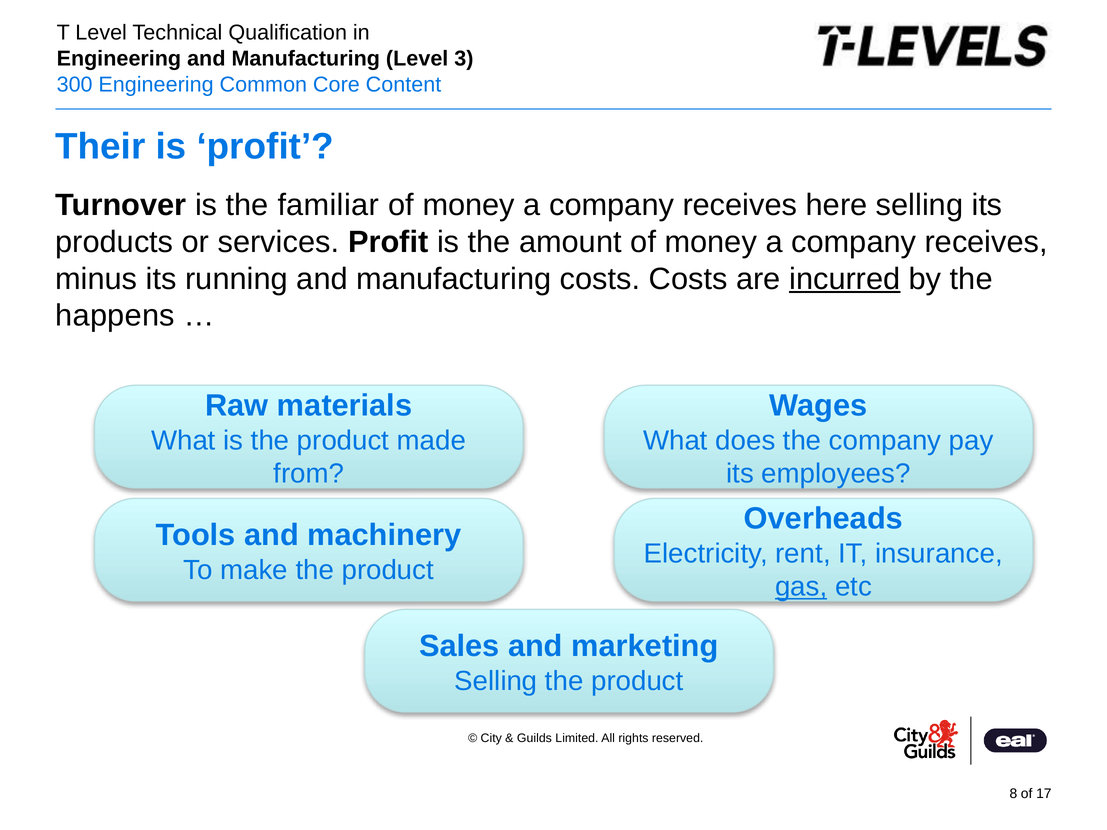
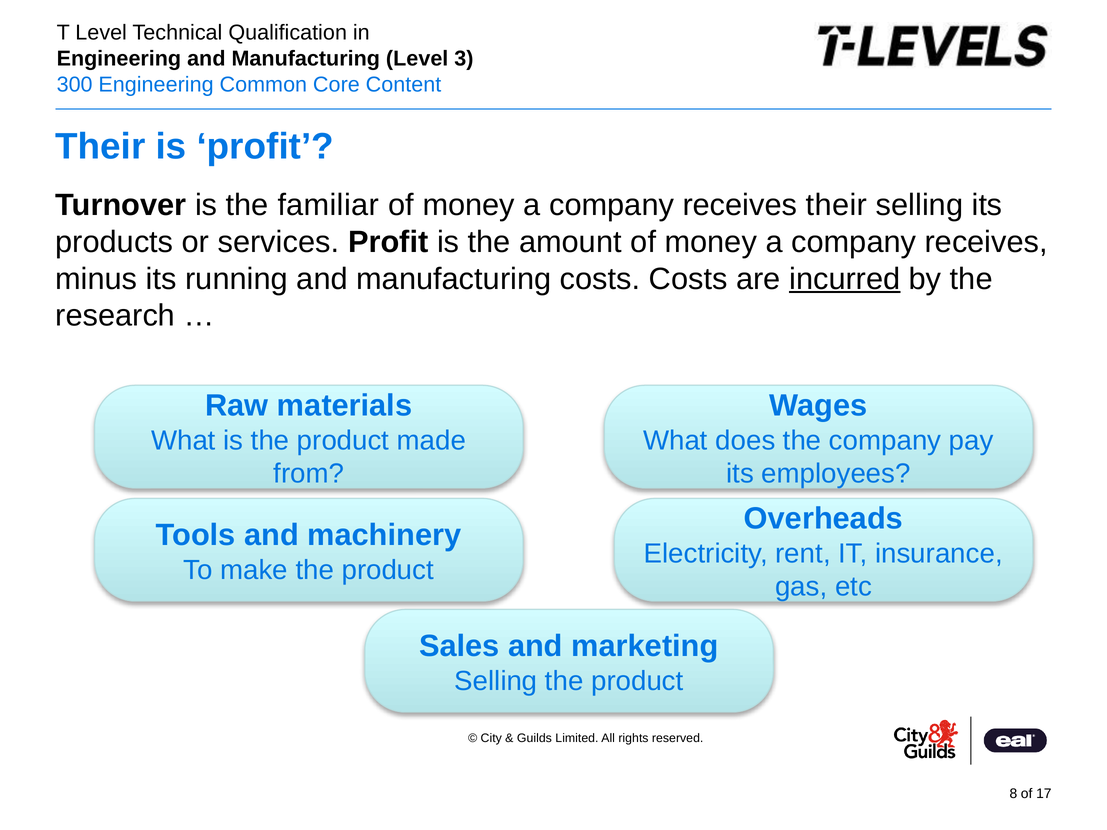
receives here: here -> their
happens: happens -> research
gas underline: present -> none
